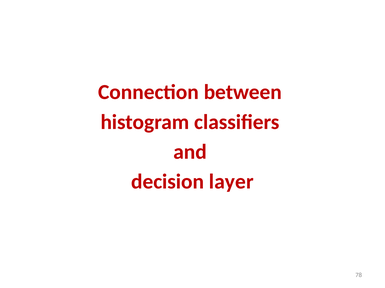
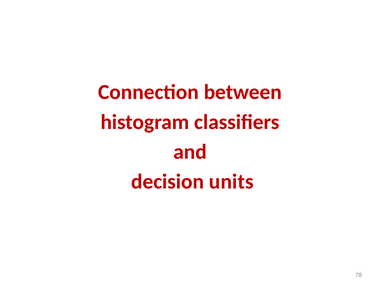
layer: layer -> units
